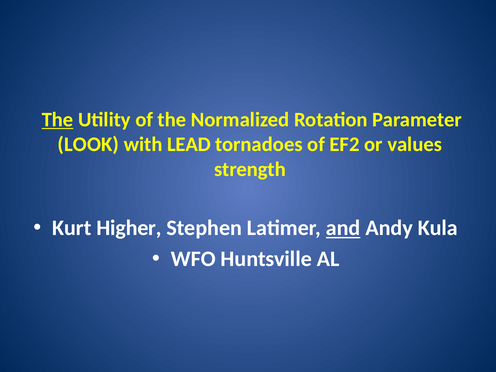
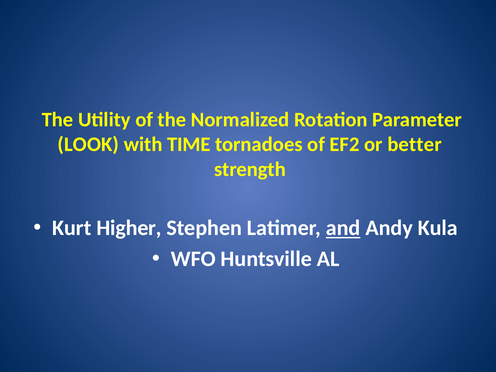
The at (58, 120) underline: present -> none
LEAD: LEAD -> TIME
values: values -> better
